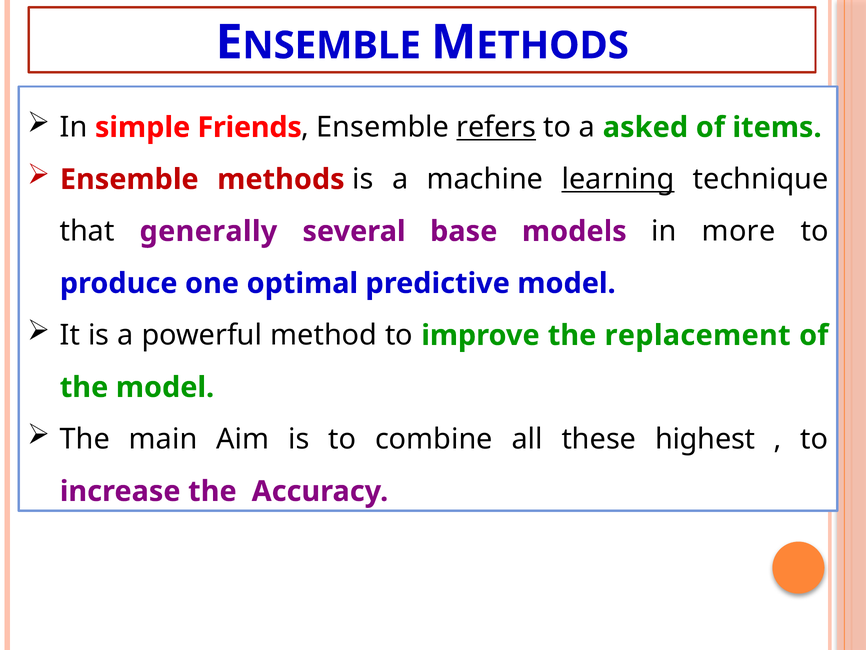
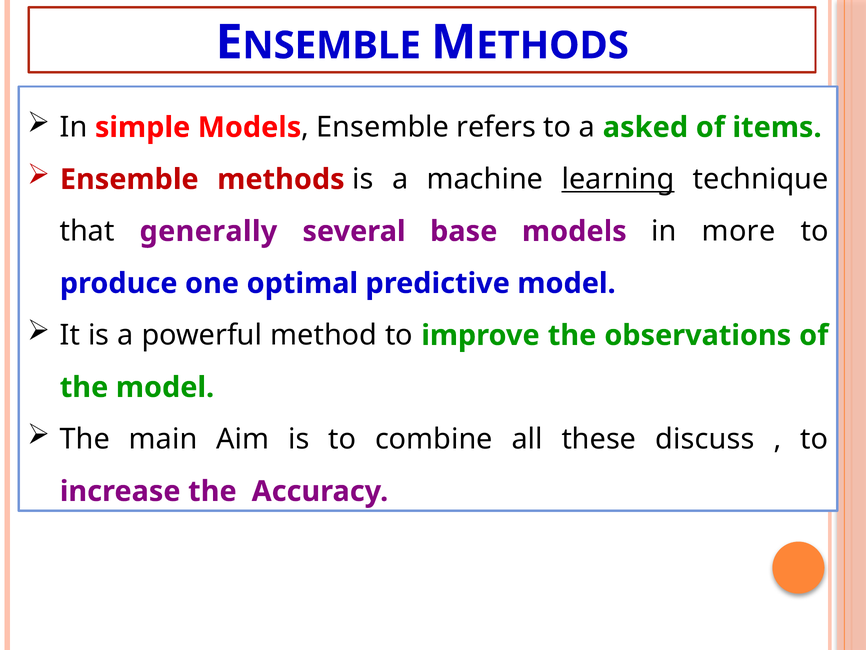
simple Friends: Friends -> Models
refers underline: present -> none
replacement: replacement -> observations
highest: highest -> discuss
